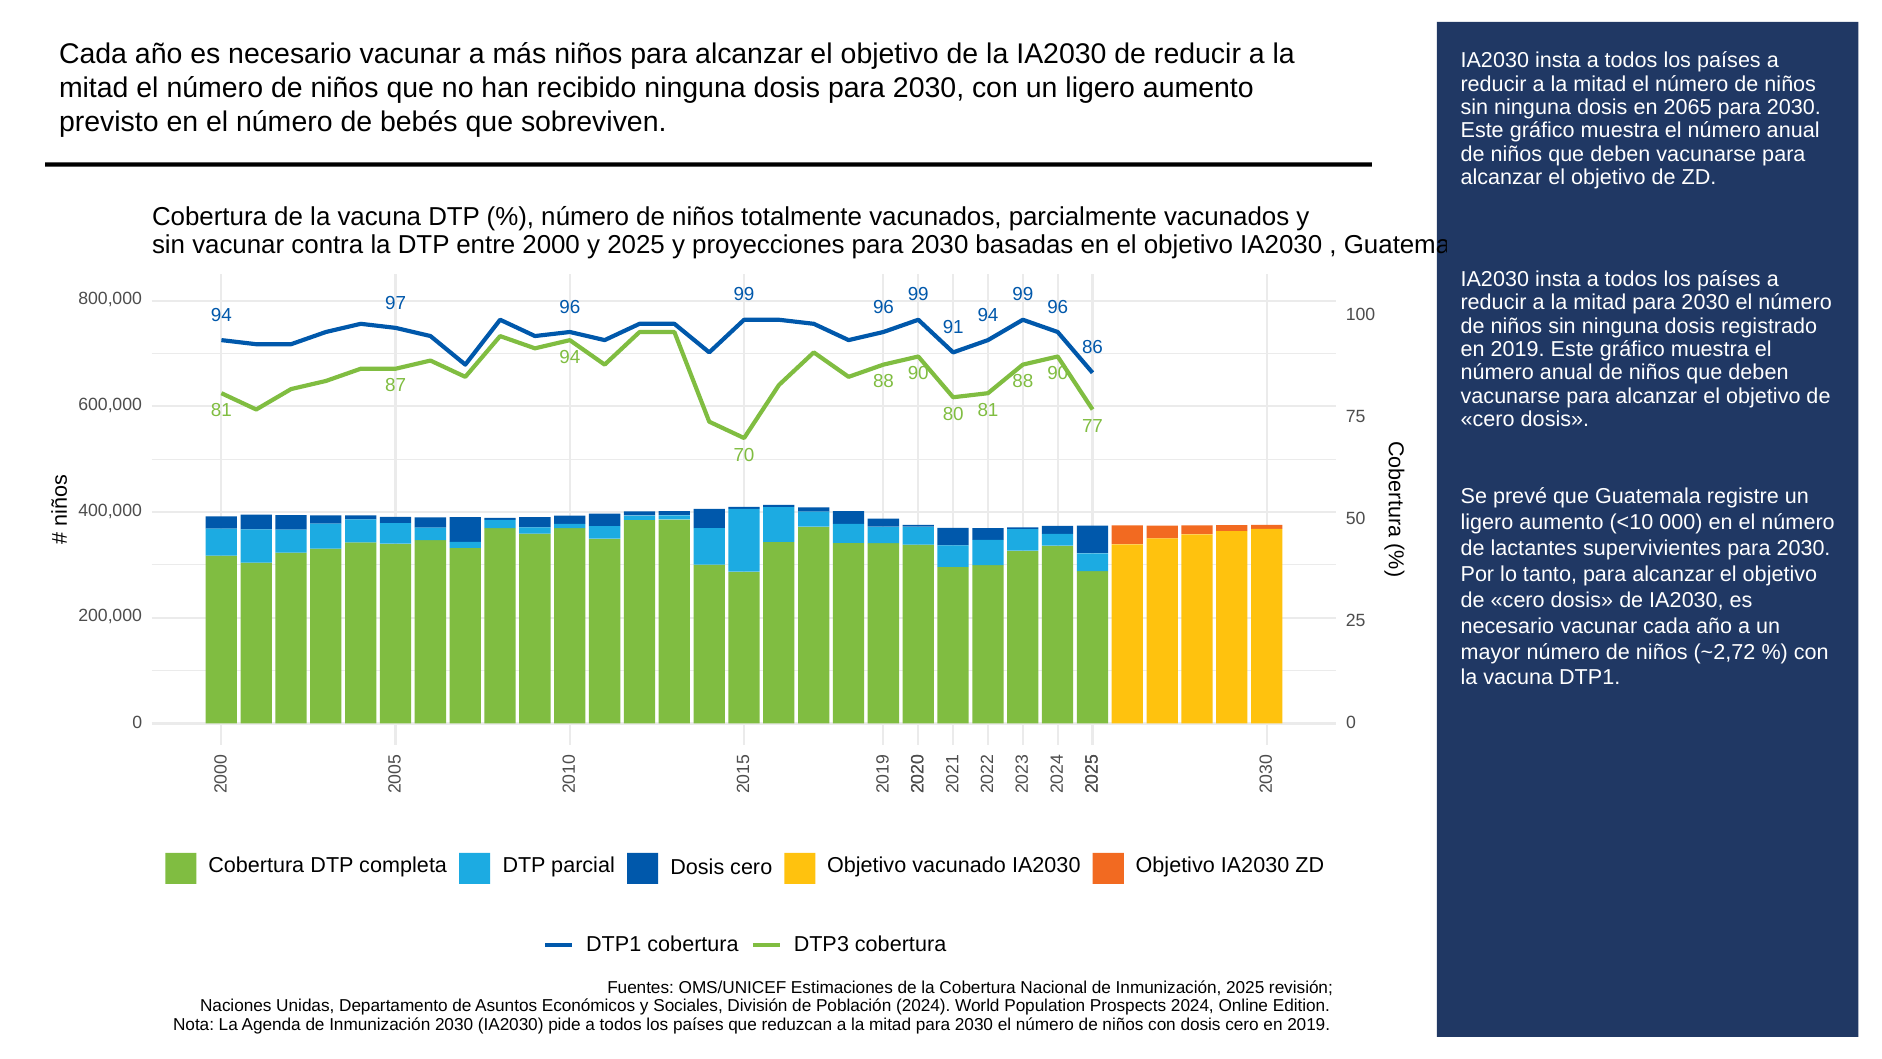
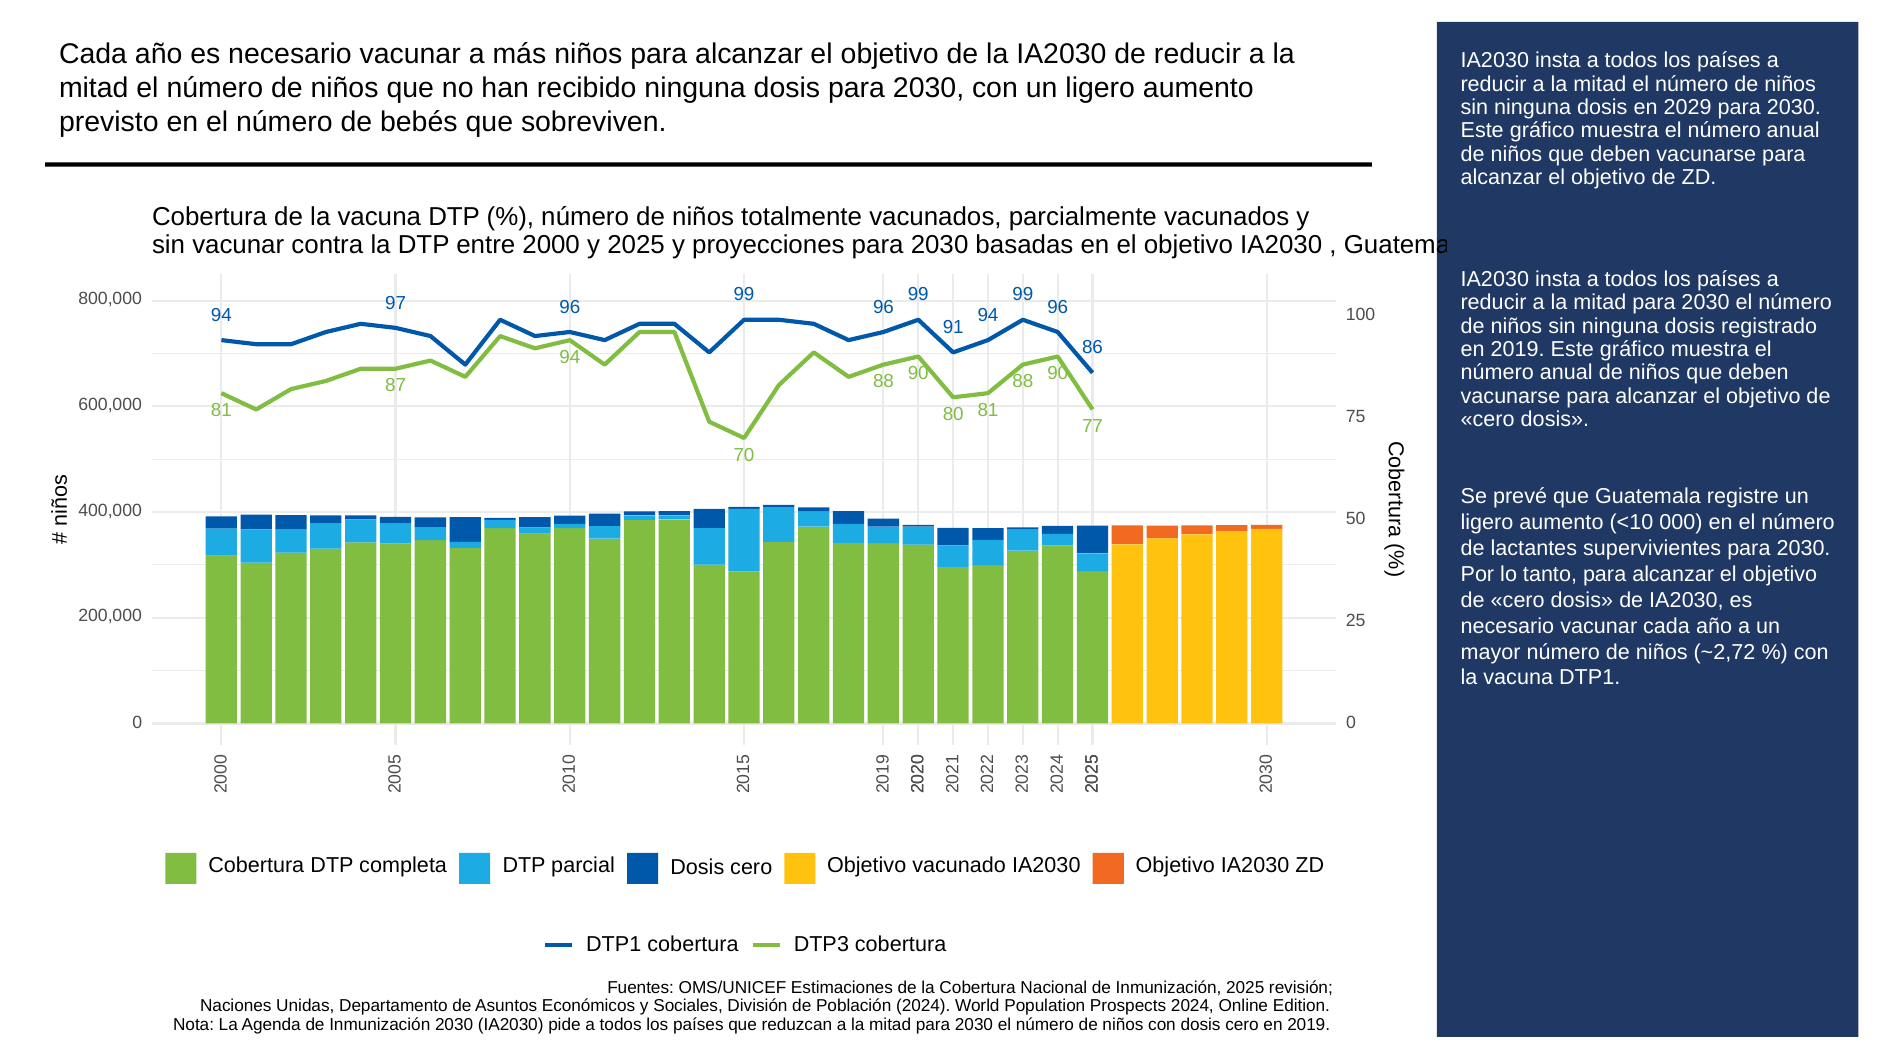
2065: 2065 -> 2029
